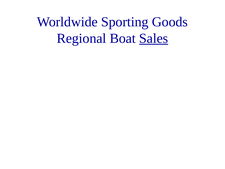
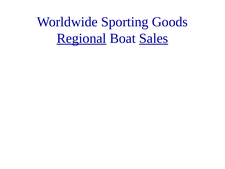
Regional underline: none -> present
